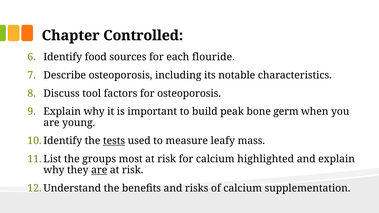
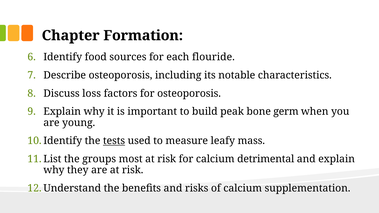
Controlled: Controlled -> Formation
tool: tool -> loss
highlighted: highlighted -> detrimental
are at (99, 170) underline: present -> none
